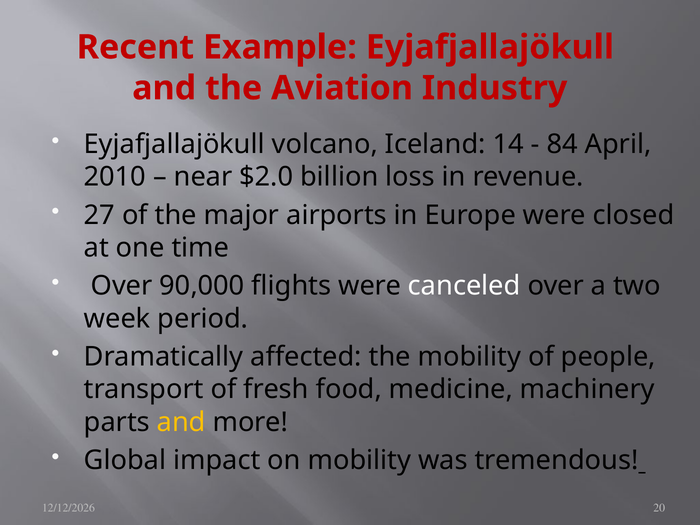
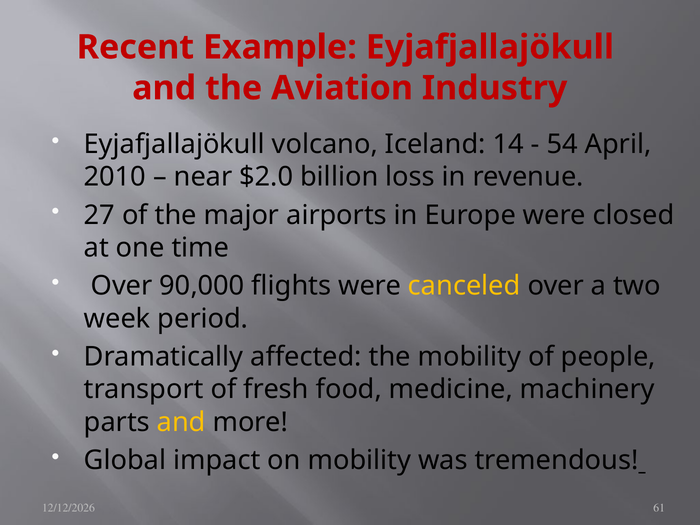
84: 84 -> 54
canceled colour: white -> yellow
20: 20 -> 61
